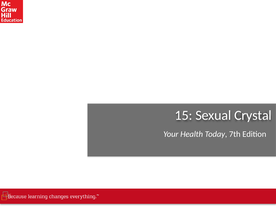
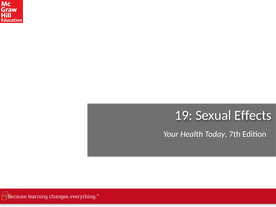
15: 15 -> 19
Crystal: Crystal -> Effects
